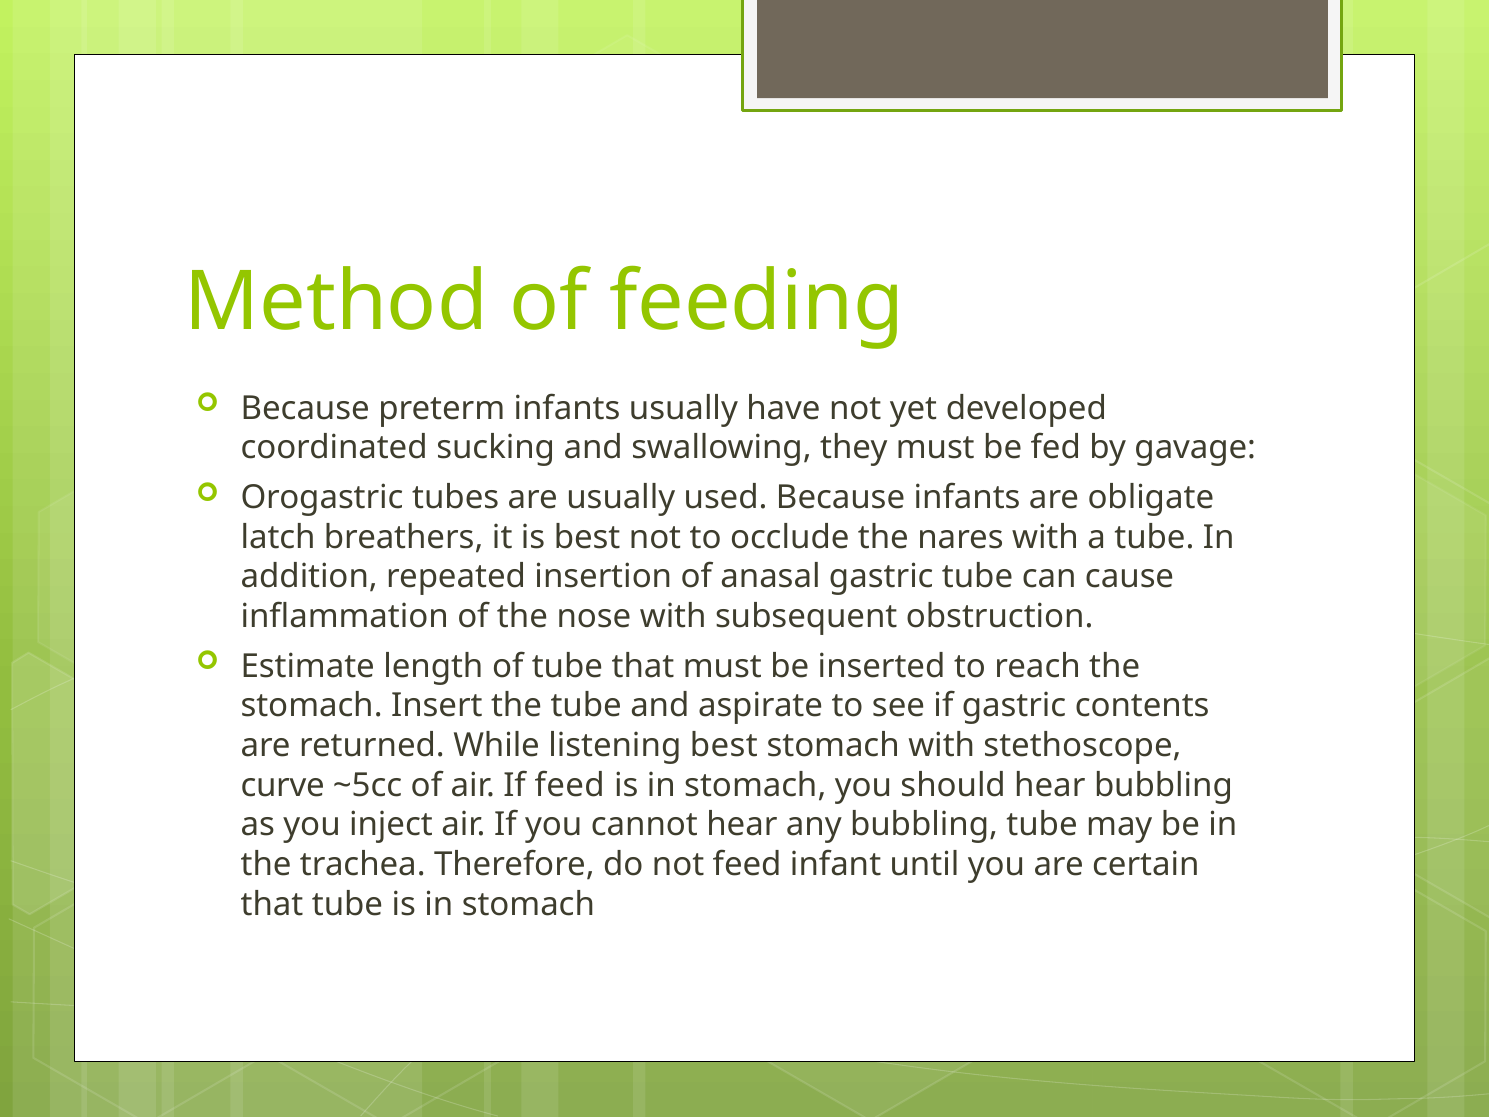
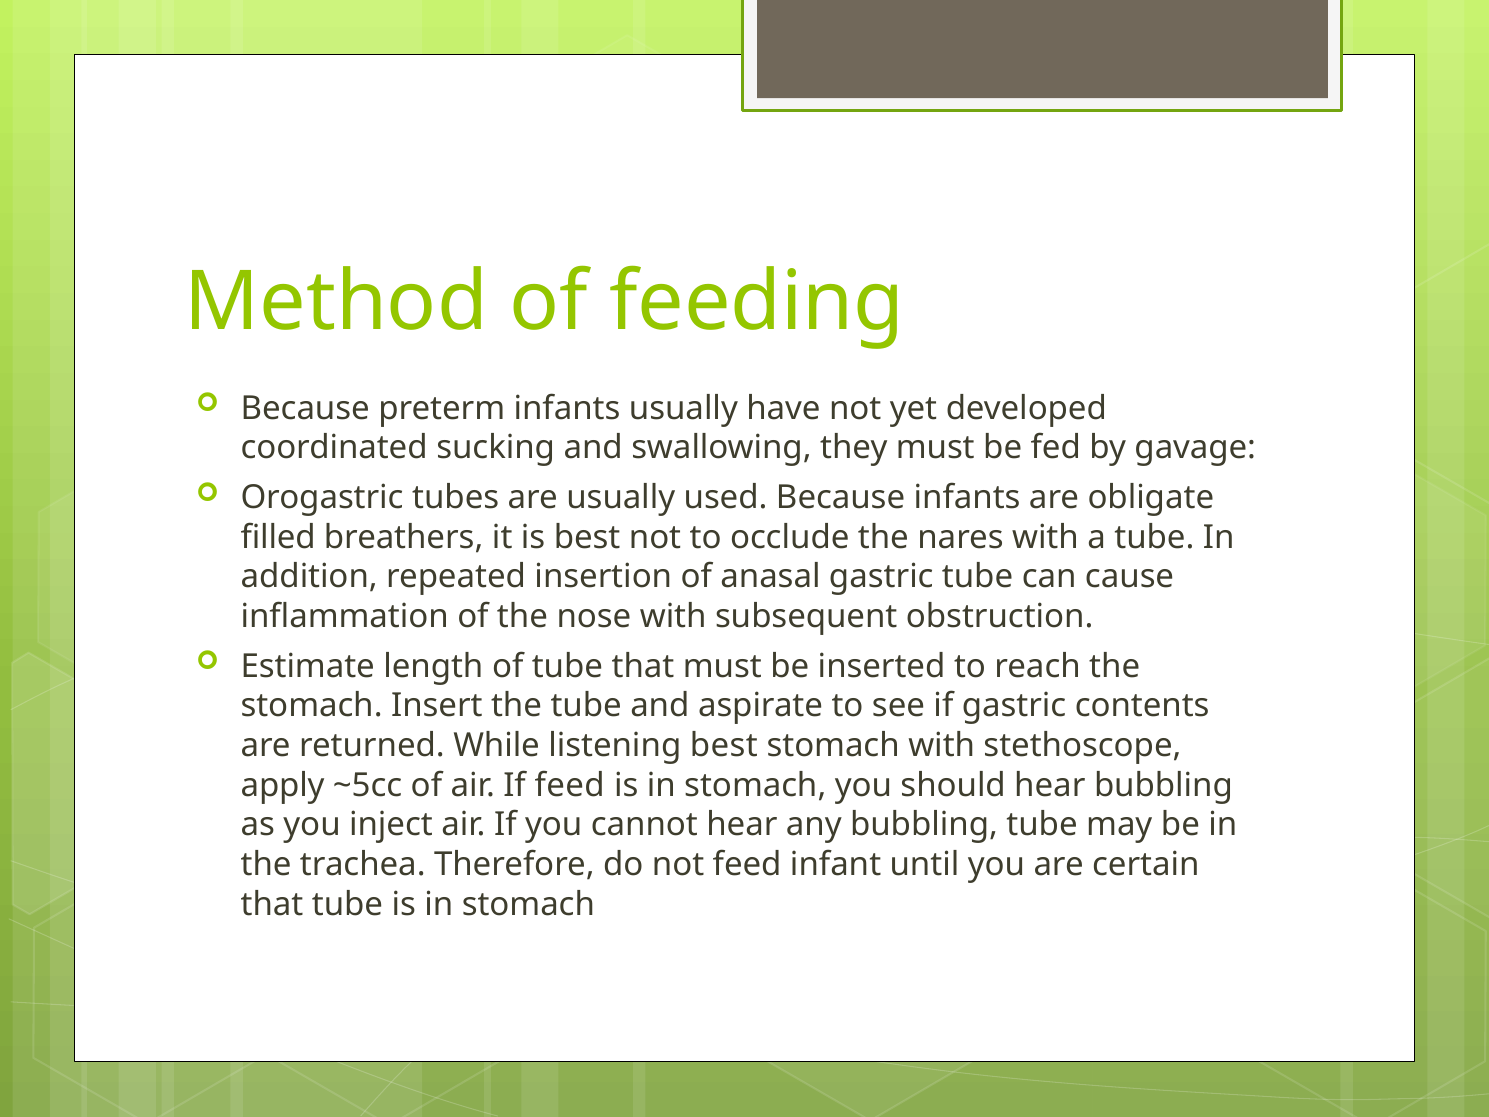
latch: latch -> filled
curve: curve -> apply
